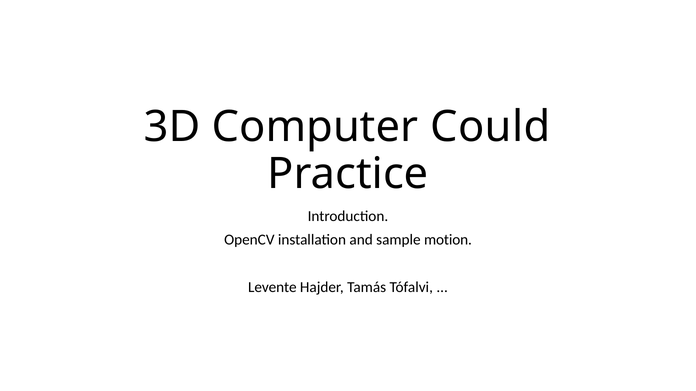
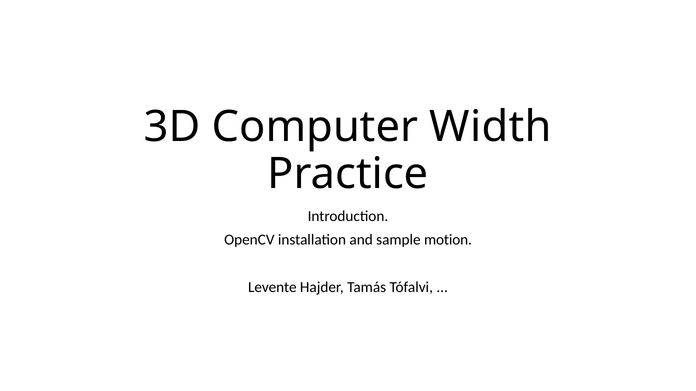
Could: Could -> Width
